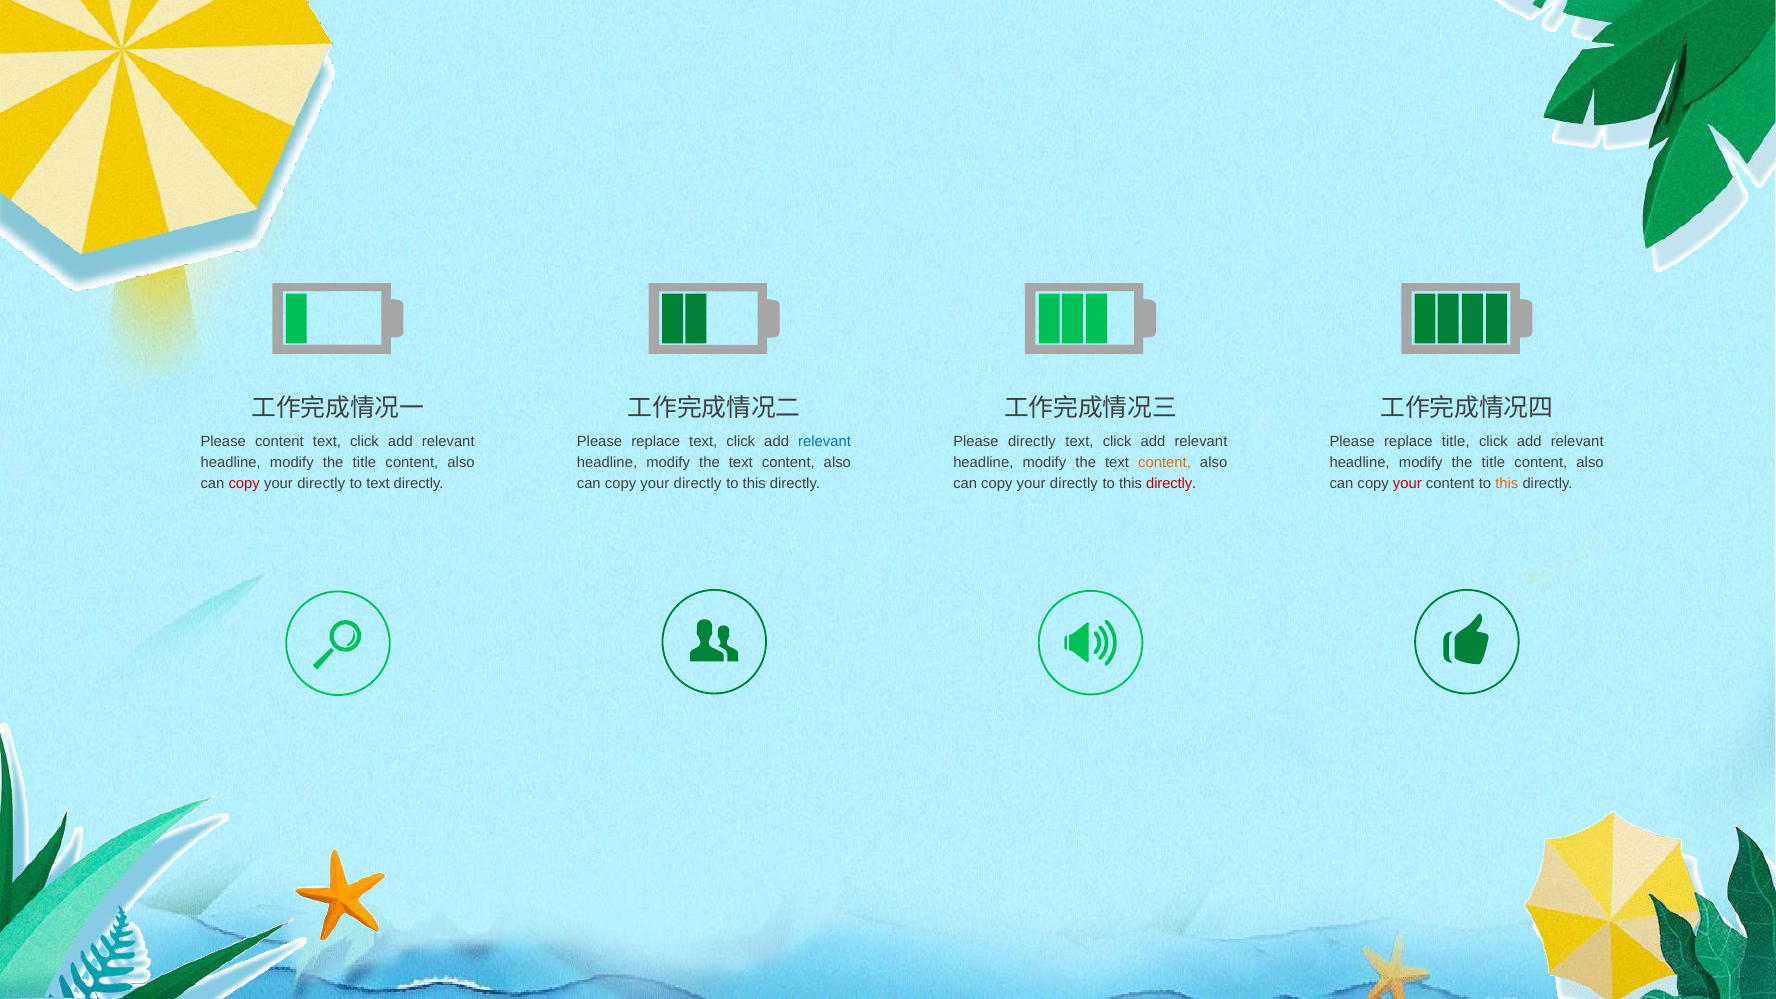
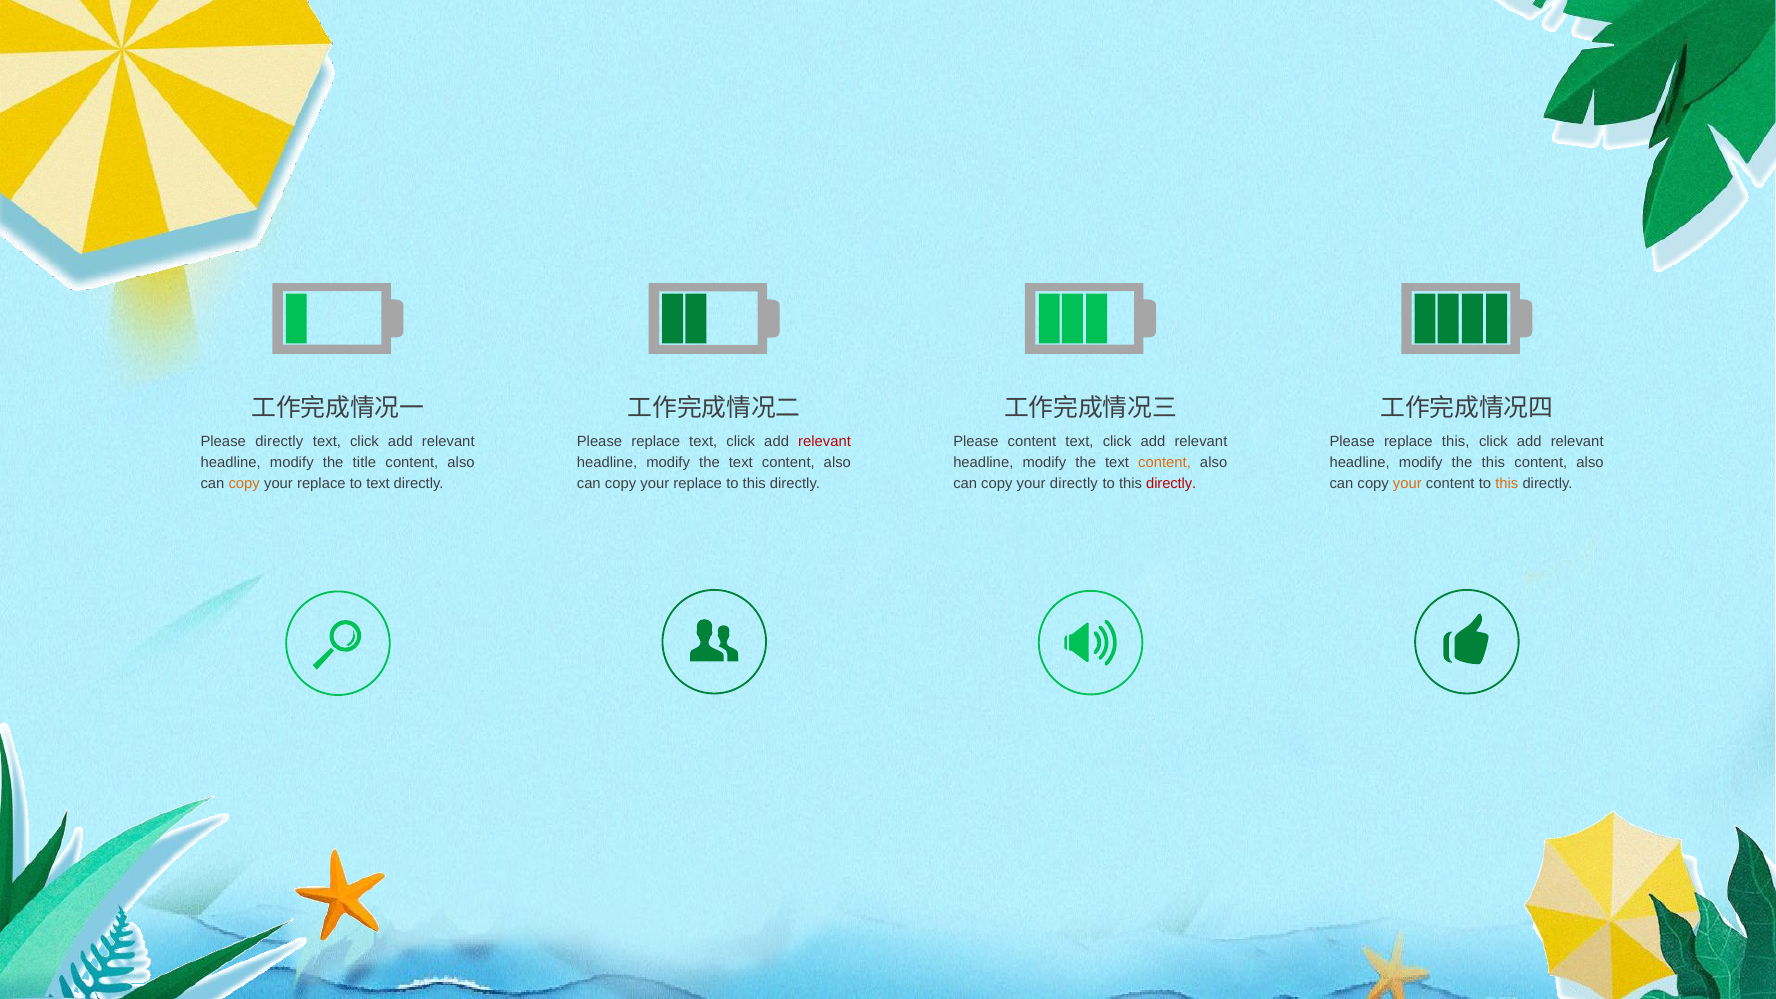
Please content: content -> directly
relevant at (825, 441) colour: blue -> red
Please directly: directly -> content
replace title: title -> this
title at (1493, 462): title -> this
copy at (244, 484) colour: red -> orange
directly at (321, 484): directly -> replace
directly at (698, 484): directly -> replace
your at (1407, 484) colour: red -> orange
